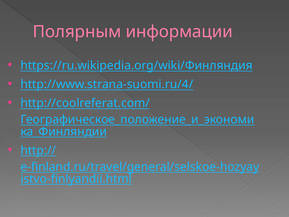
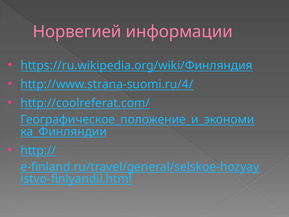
Полярным: Полярным -> Норвегией
